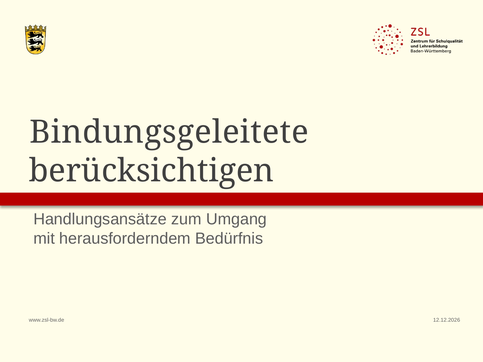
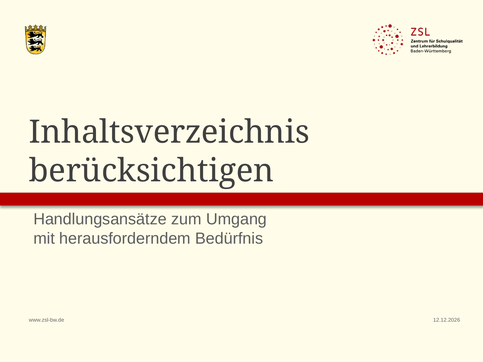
Bindungsgeleitete: Bindungsgeleitete -> Inhaltsverzeichnis
